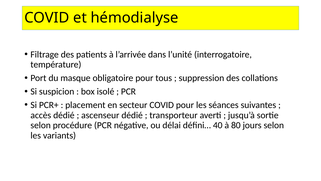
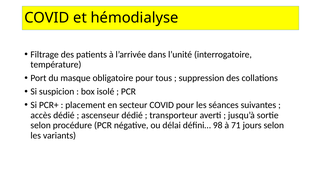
40: 40 -> 98
80: 80 -> 71
